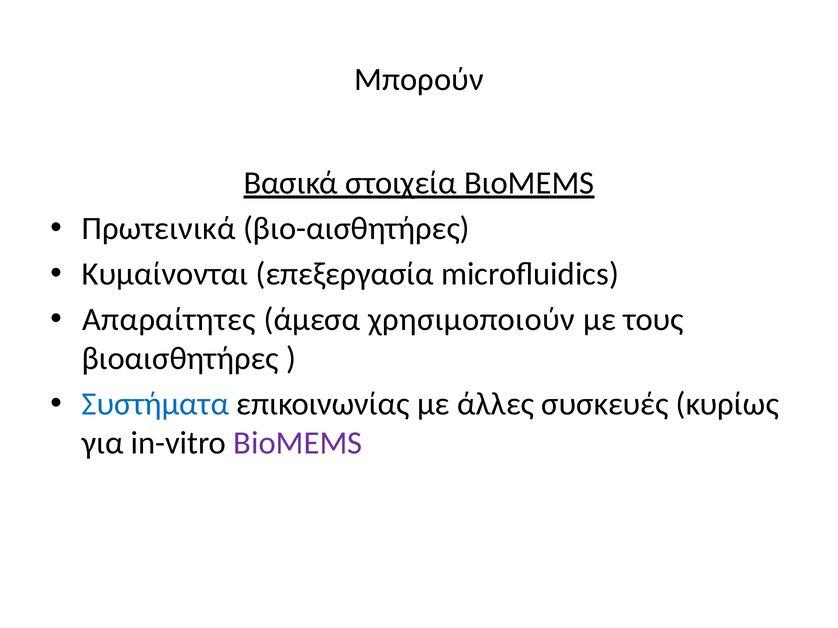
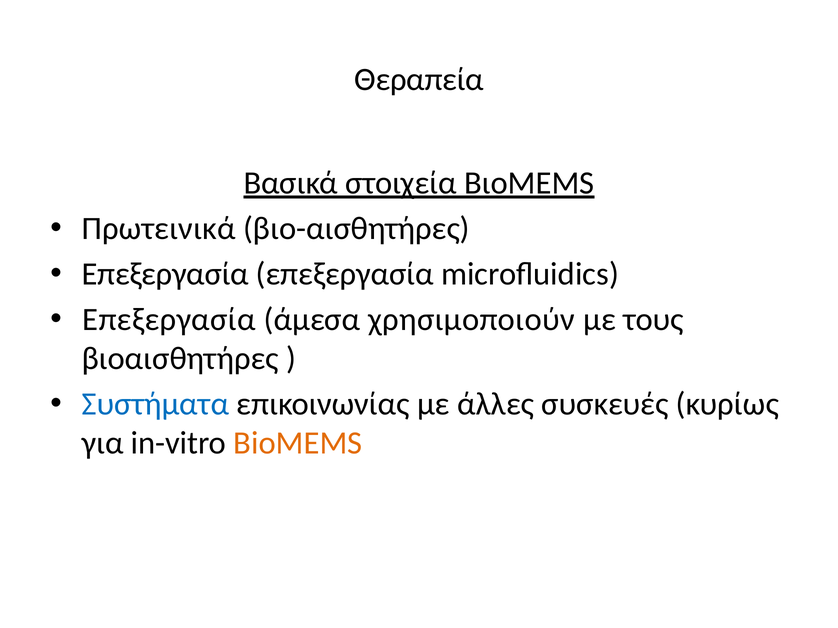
Μπορούν: Μπορούν -> Θεραπεία
Κυμαίνονται at (165, 274): Κυμαίνονται -> Επεξεργασία
Απαραίτητες at (169, 320): Απαραίτητες -> Επεξεργασία
BioMEMS colour: purple -> orange
